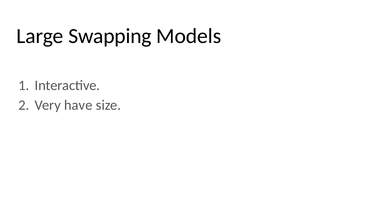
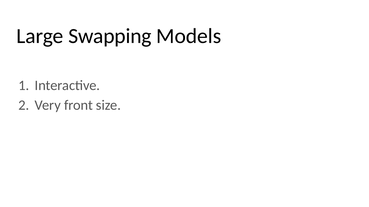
have: have -> front
